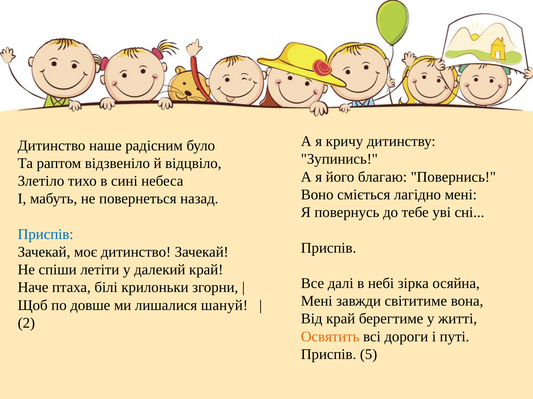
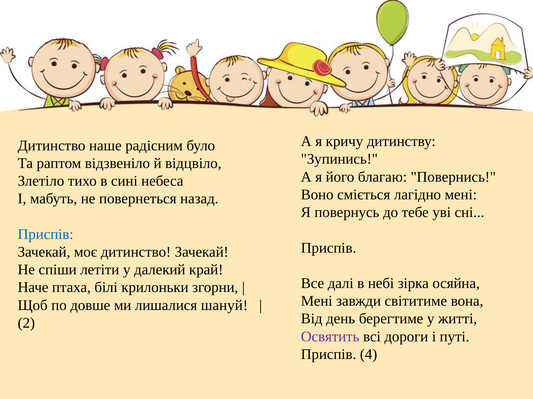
Від край: край -> день
Освятить colour: orange -> purple
5: 5 -> 4
